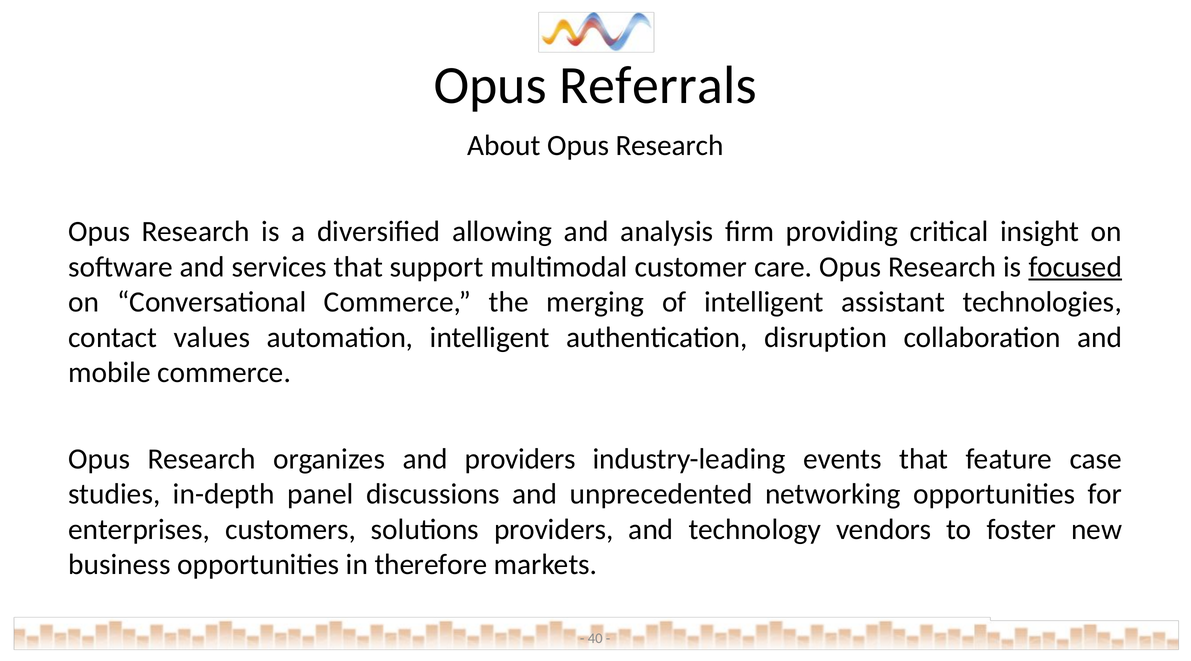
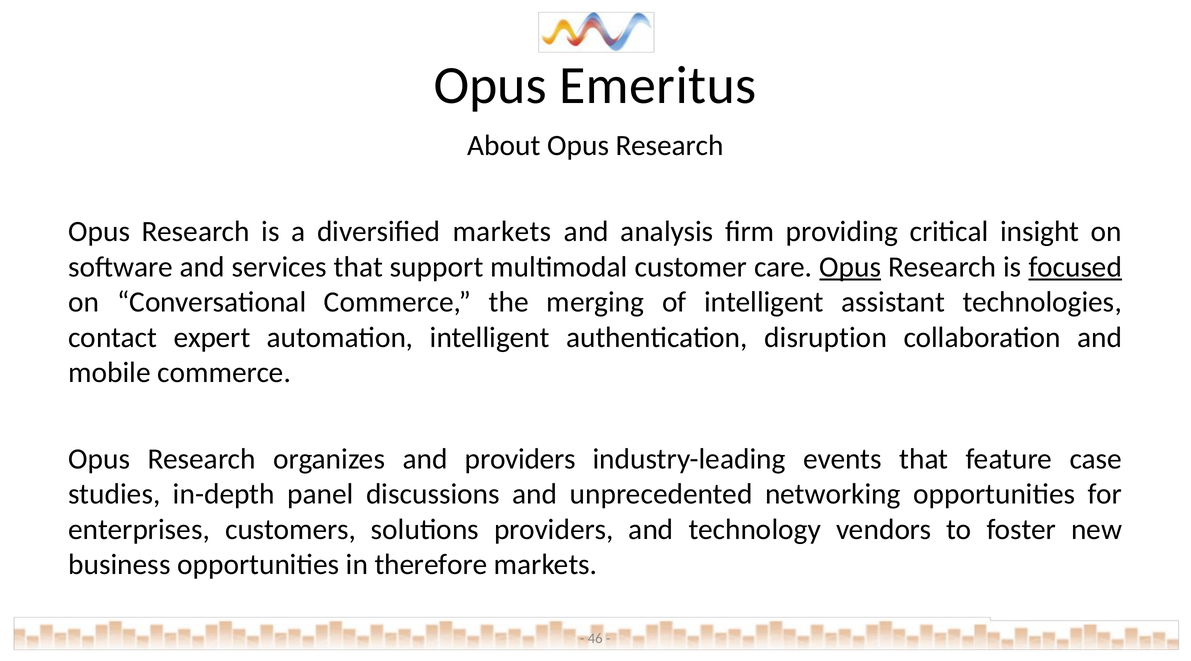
Referrals: Referrals -> Emeritus
diversified allowing: allowing -> markets
Opus at (850, 267) underline: none -> present
values: values -> expert
40: 40 -> 46
